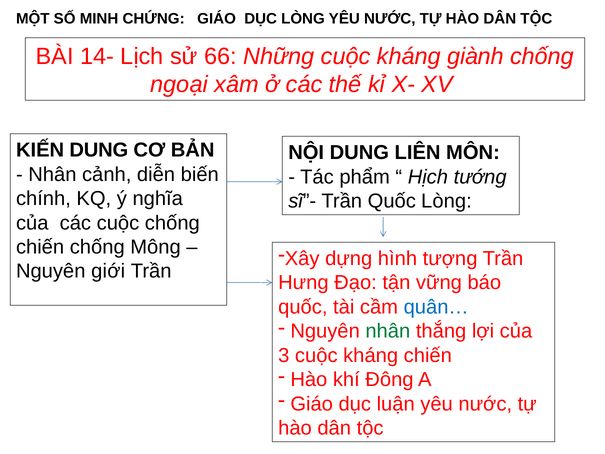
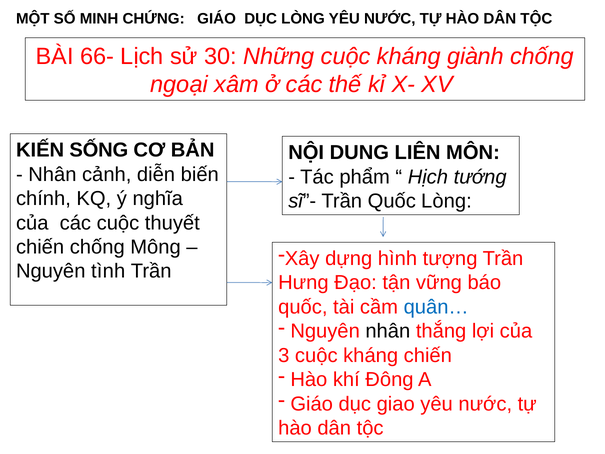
14-: 14- -> 66-
66: 66 -> 30
KIẾN DUNG: DUNG -> SỐNG
cuộc chống: chống -> thuyết
giới: giới -> tình
nhân at (388, 331) colour: green -> black
luận: luận -> giao
